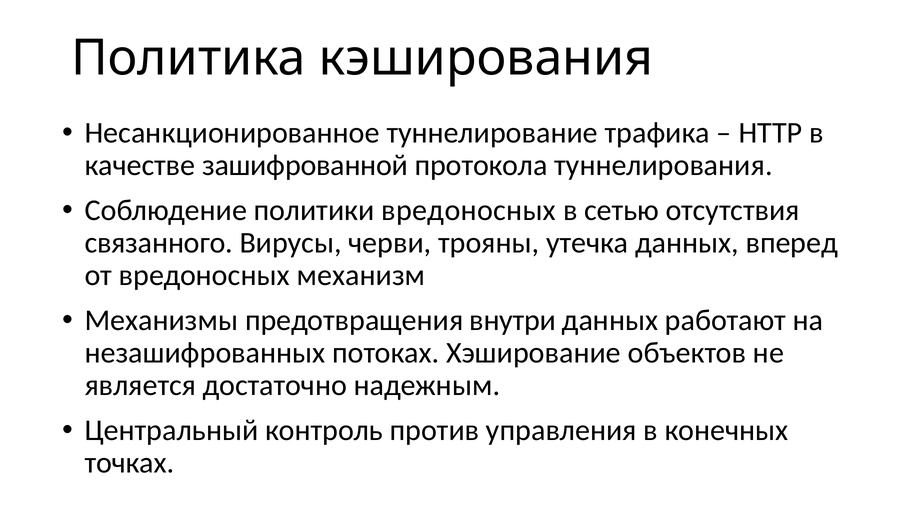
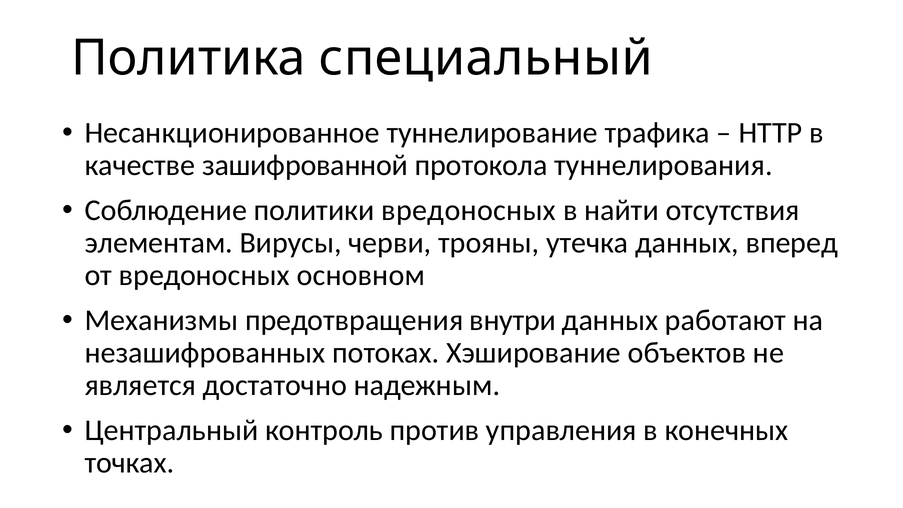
кэширования: кэширования -> специальный
сетью: сетью -> найти
связанного: связанного -> элементам
механизм: механизм -> основном
